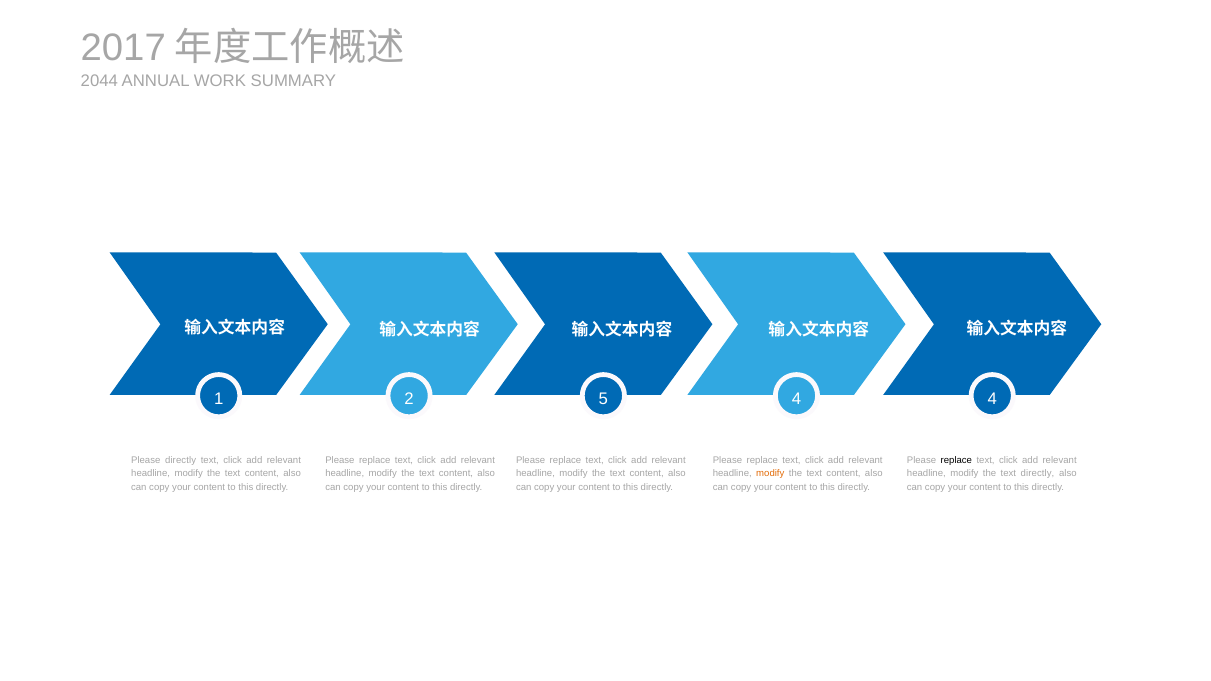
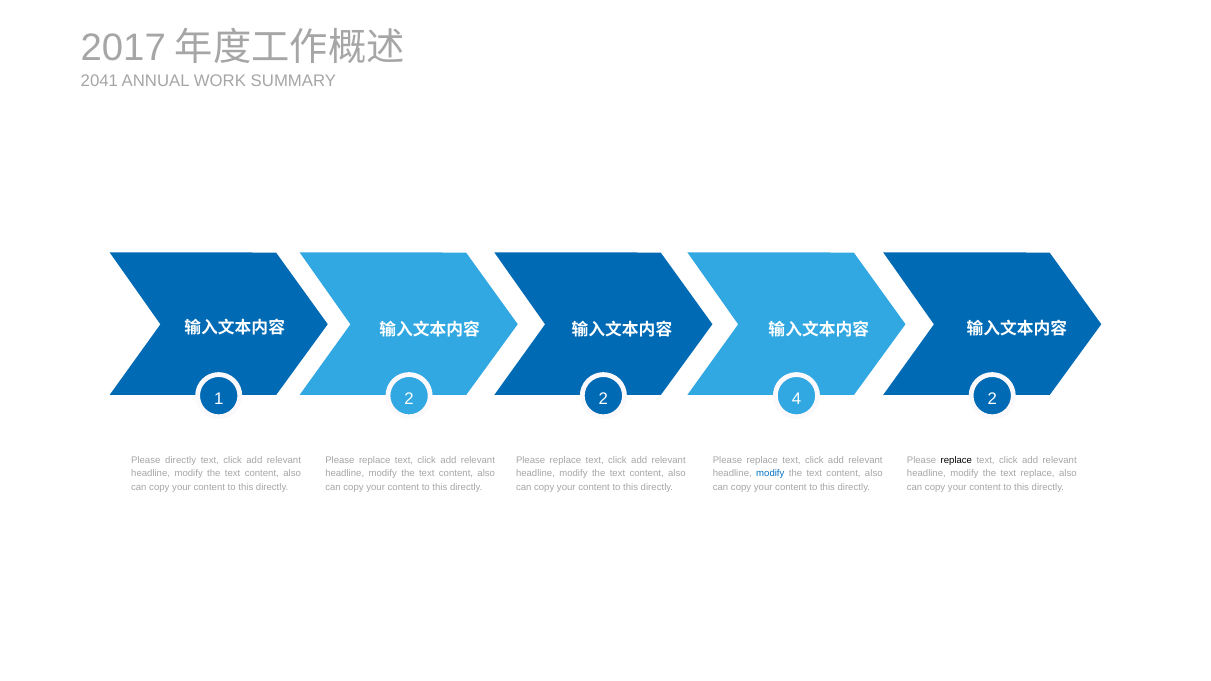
2044: 2044 -> 2041
2 5: 5 -> 2
4 4: 4 -> 2
modify at (770, 474) colour: orange -> blue
text directly: directly -> replace
